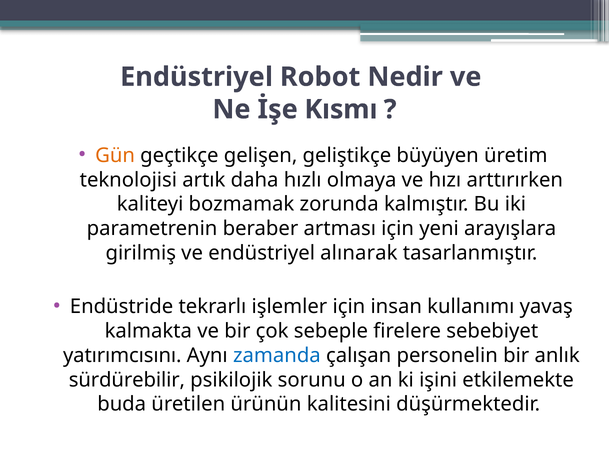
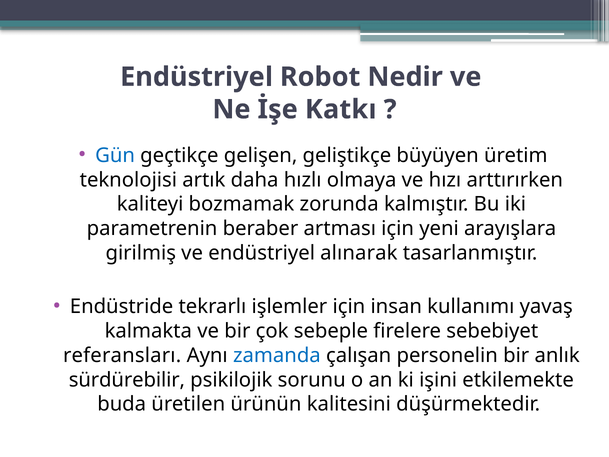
Kısmı: Kısmı -> Katkı
Gün colour: orange -> blue
yatırımcısını: yatırımcısını -> referansları
